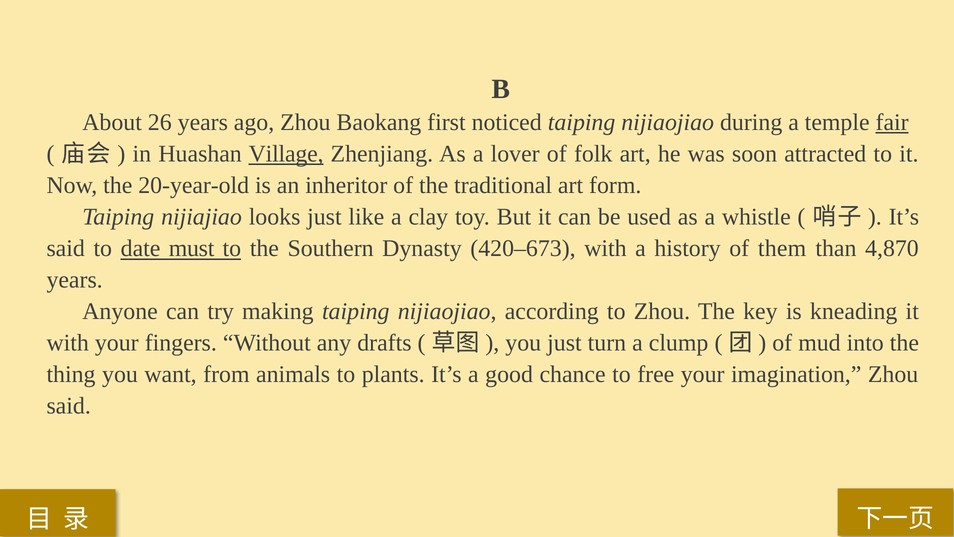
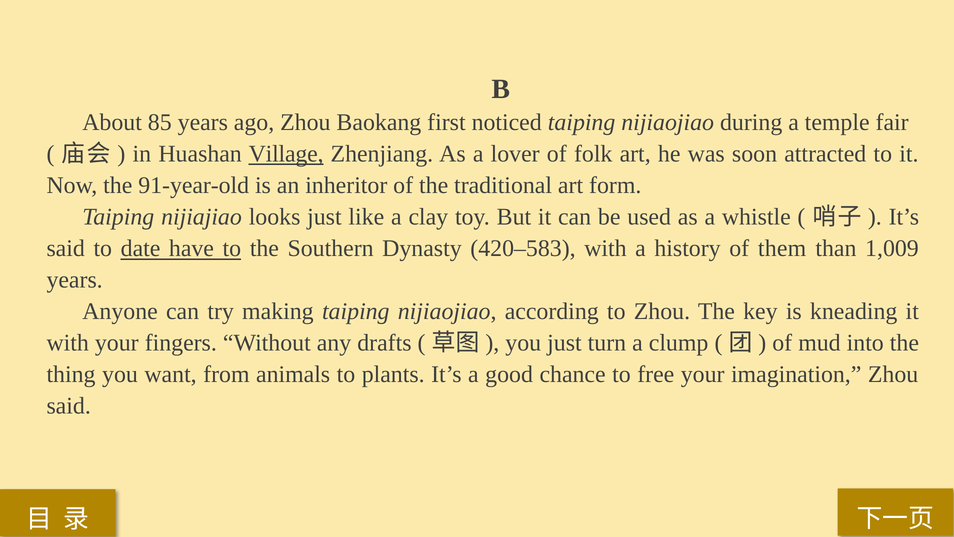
26: 26 -> 85
fair underline: present -> none
20-year-old: 20-year-old -> 91-year-old
must: must -> have
420–673: 420–673 -> 420–583
4,870: 4,870 -> 1,009
